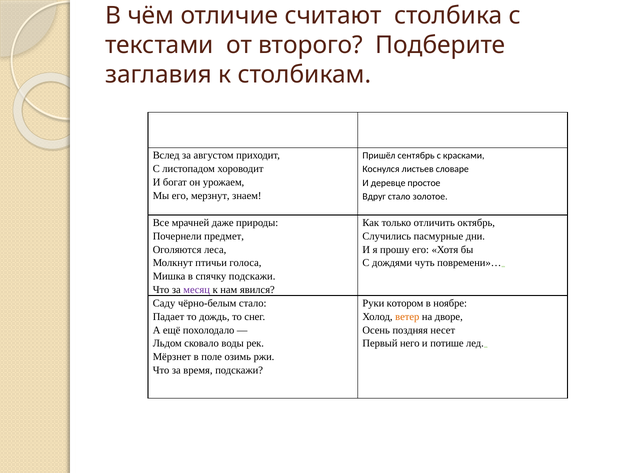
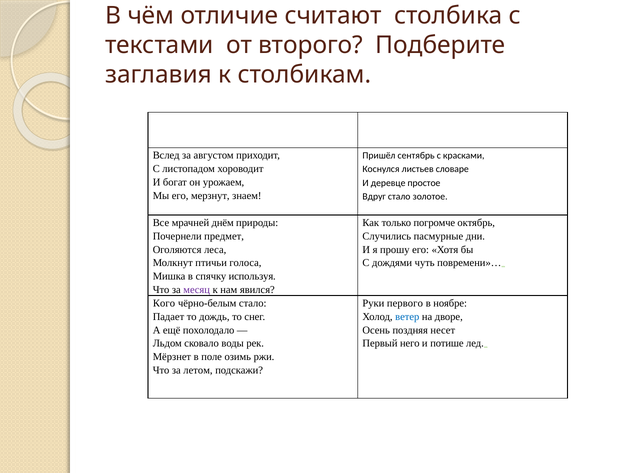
даже: даже -> днём
отличить: отличить -> погромче
спячку подскажи: подскажи -> используя
Саду: Саду -> Кого
котором: котором -> первого
ветер colour: orange -> blue
время: время -> летом
